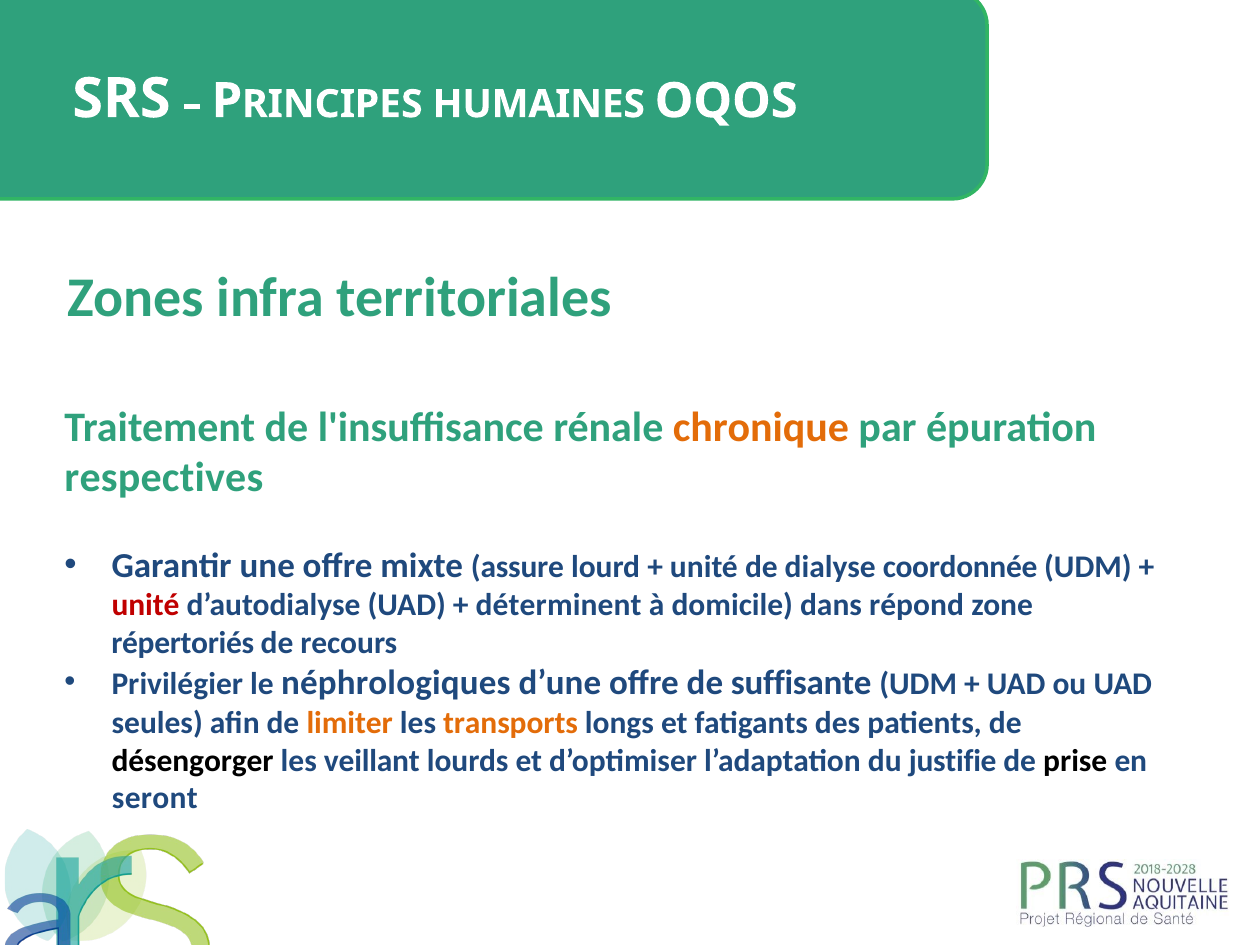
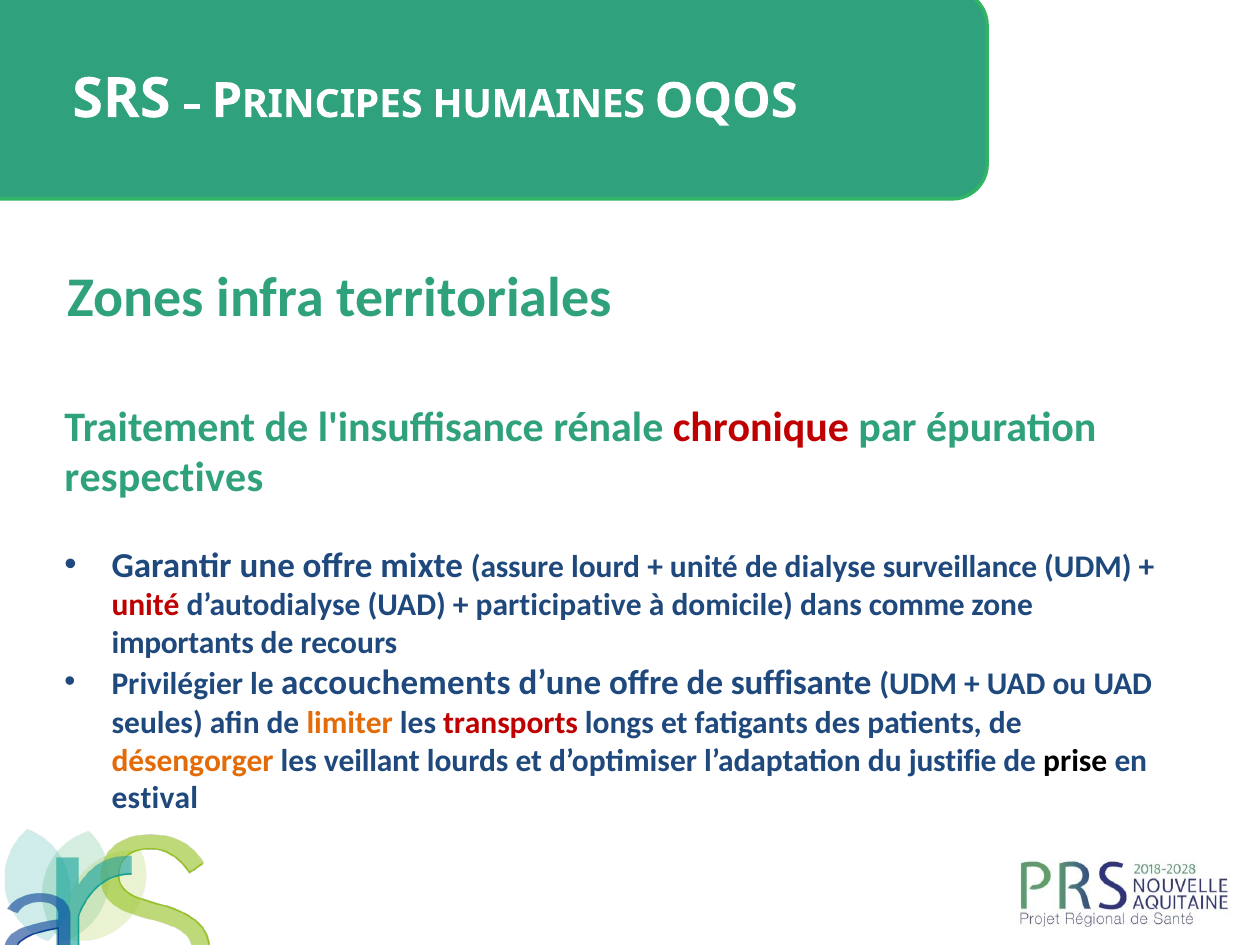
chronique colour: orange -> red
coordonnée: coordonnée -> surveillance
déterminent: déterminent -> participative
répond: répond -> comme
répertoriés: répertoriés -> importants
néphrologiques: néphrologiques -> accouchements
transports colour: orange -> red
désengorger colour: black -> orange
seront: seront -> estival
